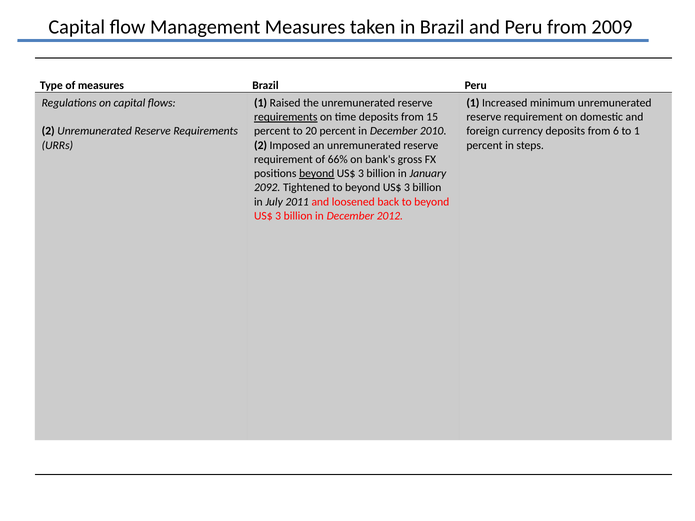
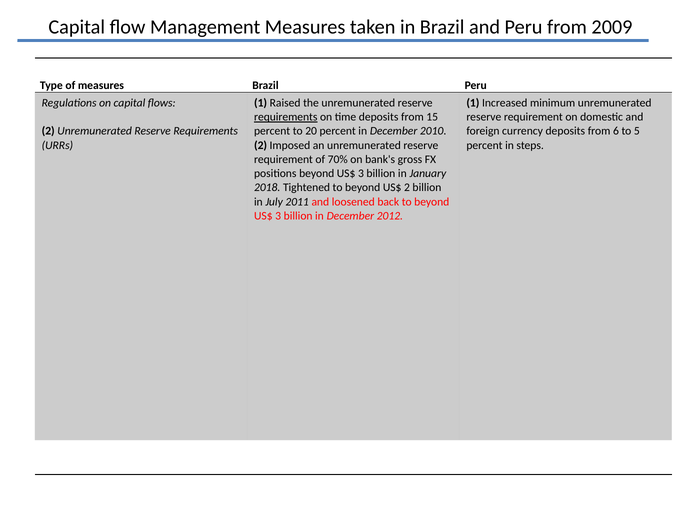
to 1: 1 -> 5
66%: 66% -> 70%
beyond at (317, 174) underline: present -> none
2092: 2092 -> 2018
3 at (407, 188): 3 -> 2
